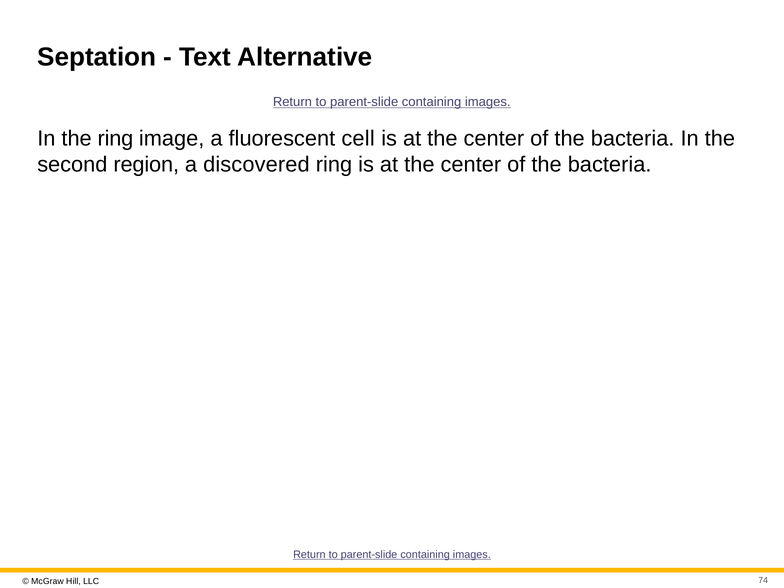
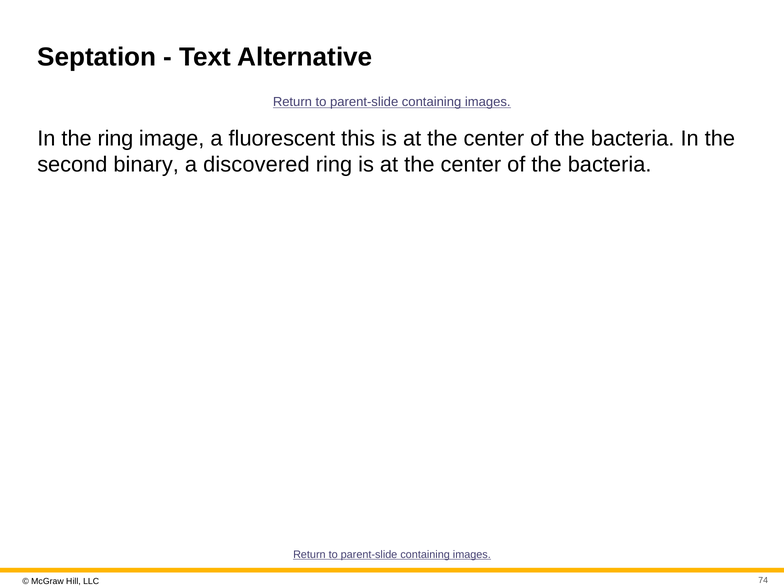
cell: cell -> this
region: region -> binary
